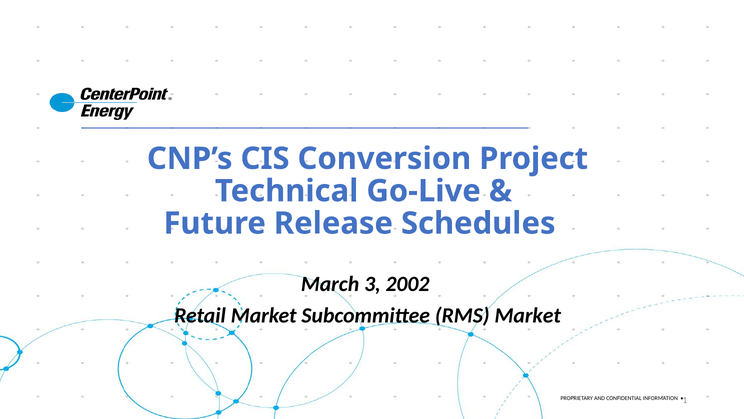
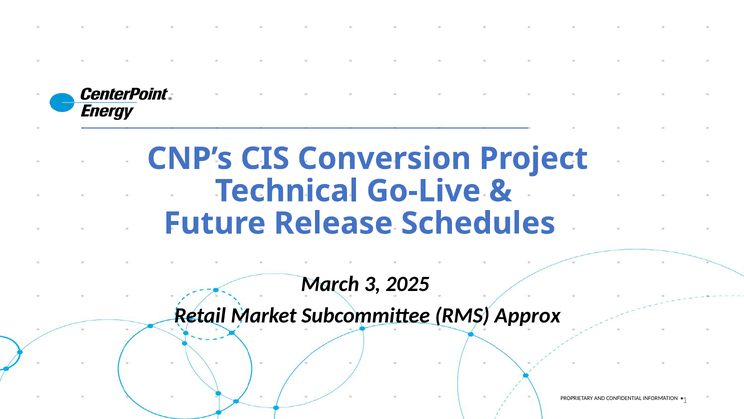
2002: 2002 -> 2025
RMS Market: Market -> Approx
